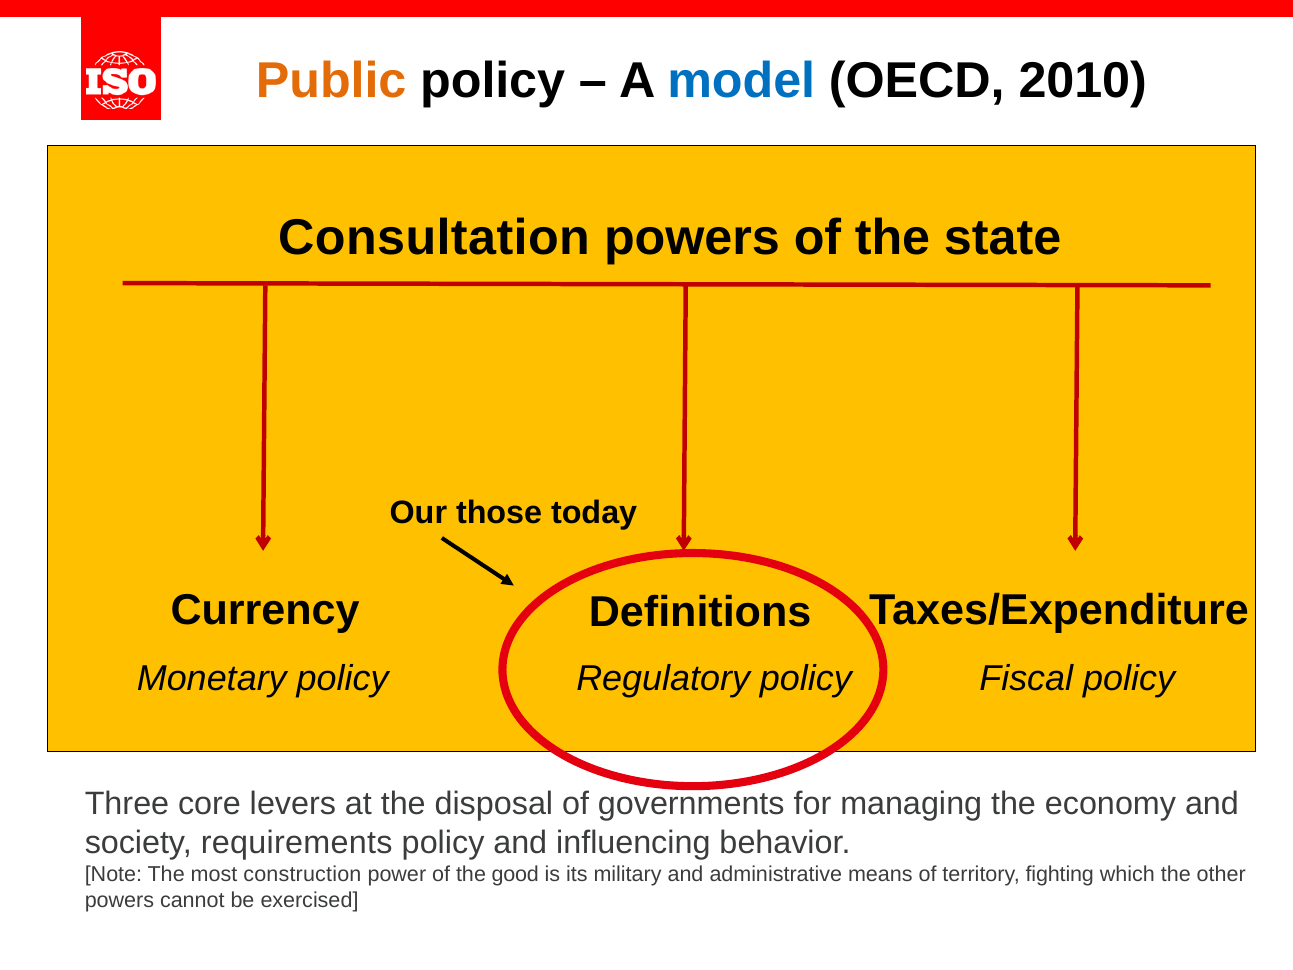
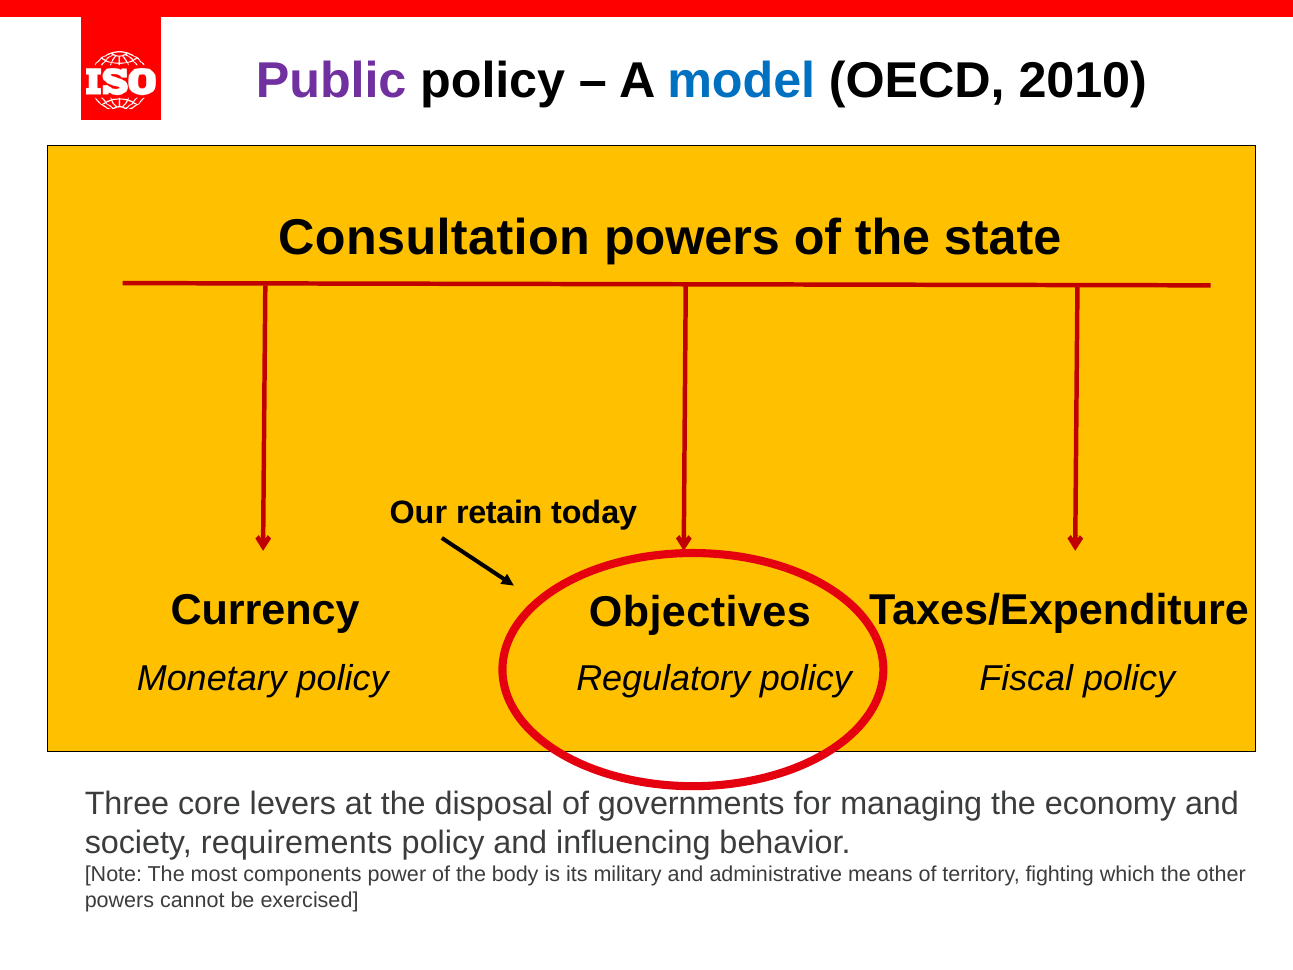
Public colour: orange -> purple
those: those -> retain
Definitions: Definitions -> Objectives
construction: construction -> components
good: good -> body
